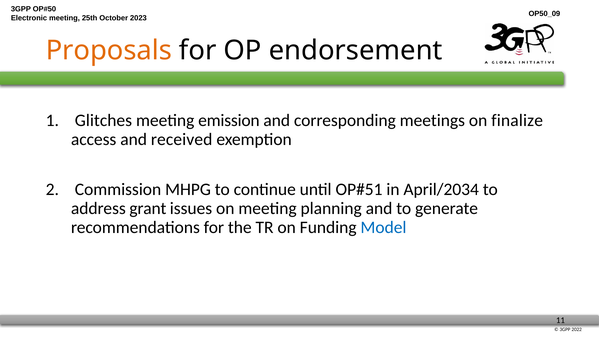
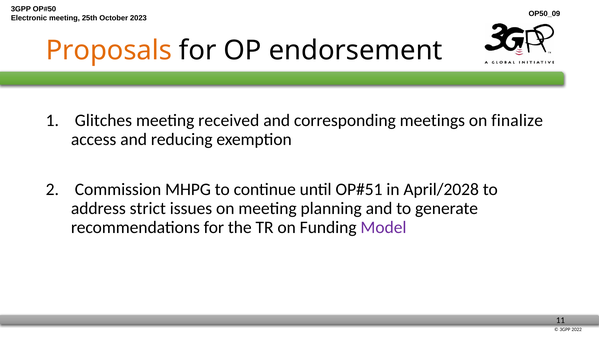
emission: emission -> received
received: received -> reducing
April/2034: April/2034 -> April/2028
grant: grant -> strict
Model colour: blue -> purple
